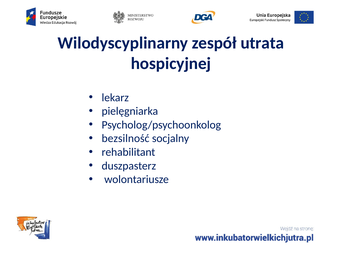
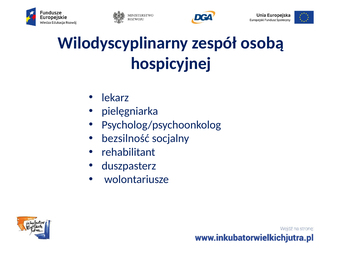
utrata: utrata -> osobą
